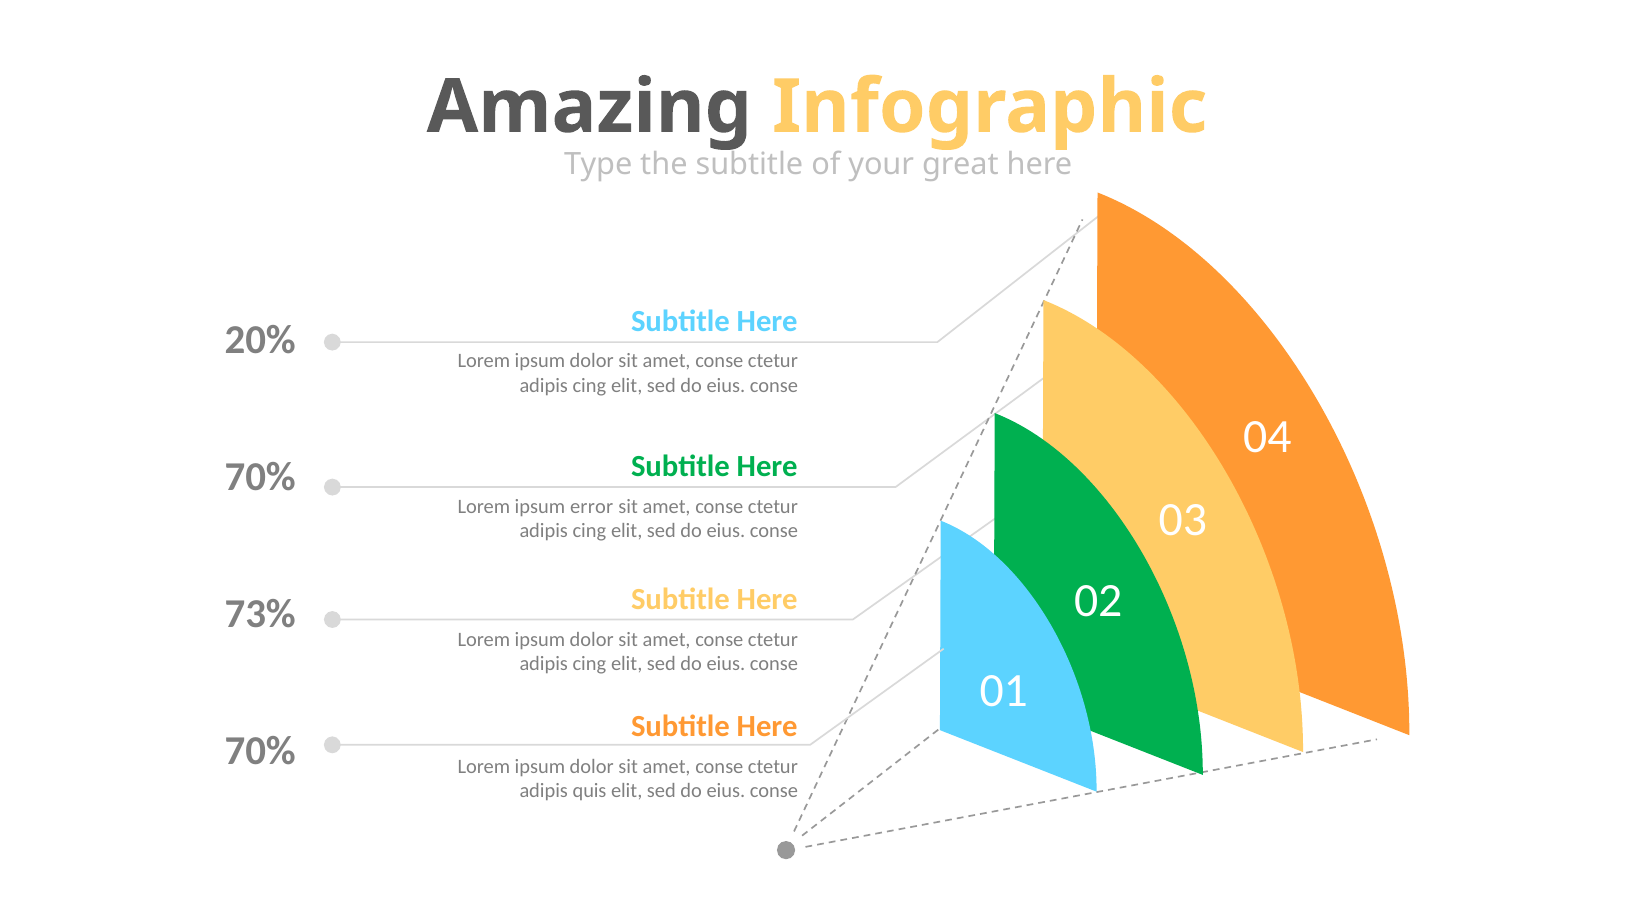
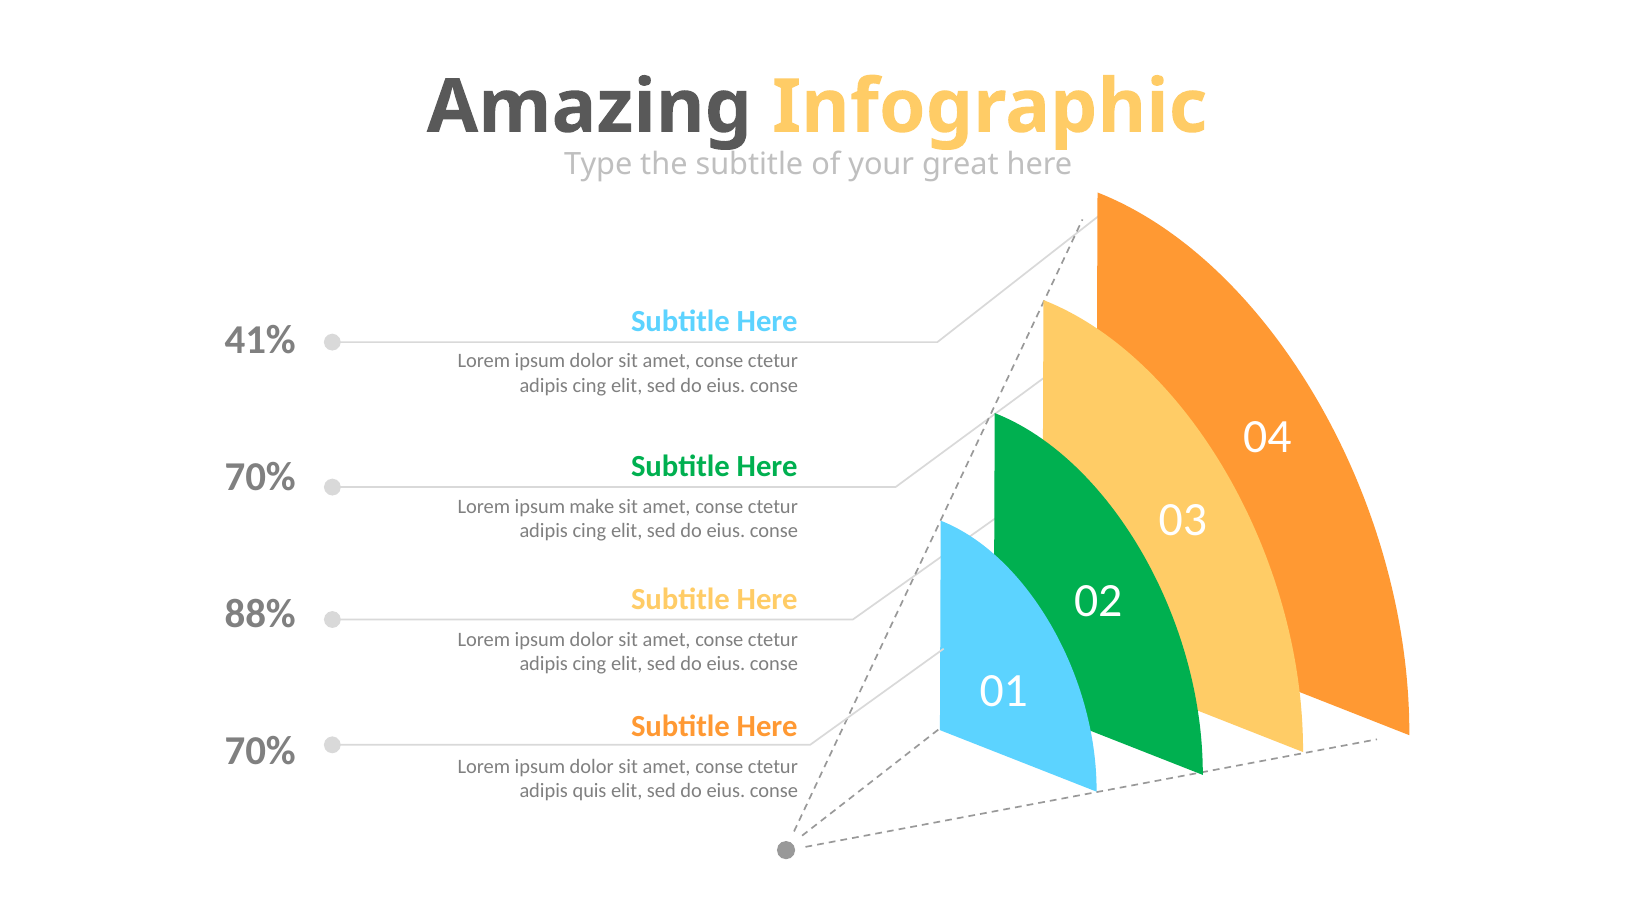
20%: 20% -> 41%
error: error -> make
73%: 73% -> 88%
